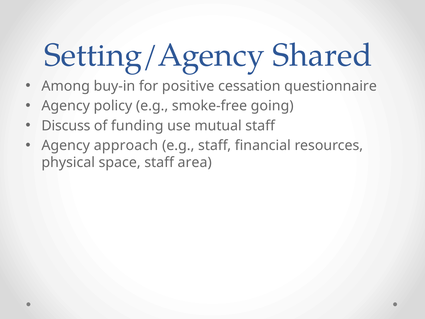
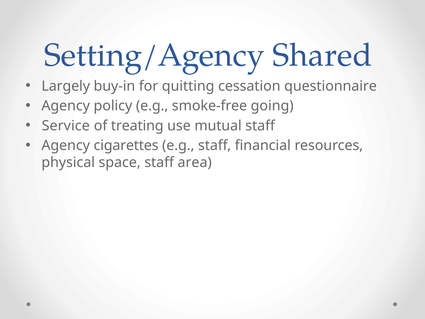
Among: Among -> Largely
positive: positive -> quitting
Discuss: Discuss -> Service
funding: funding -> treating
approach: approach -> cigarettes
